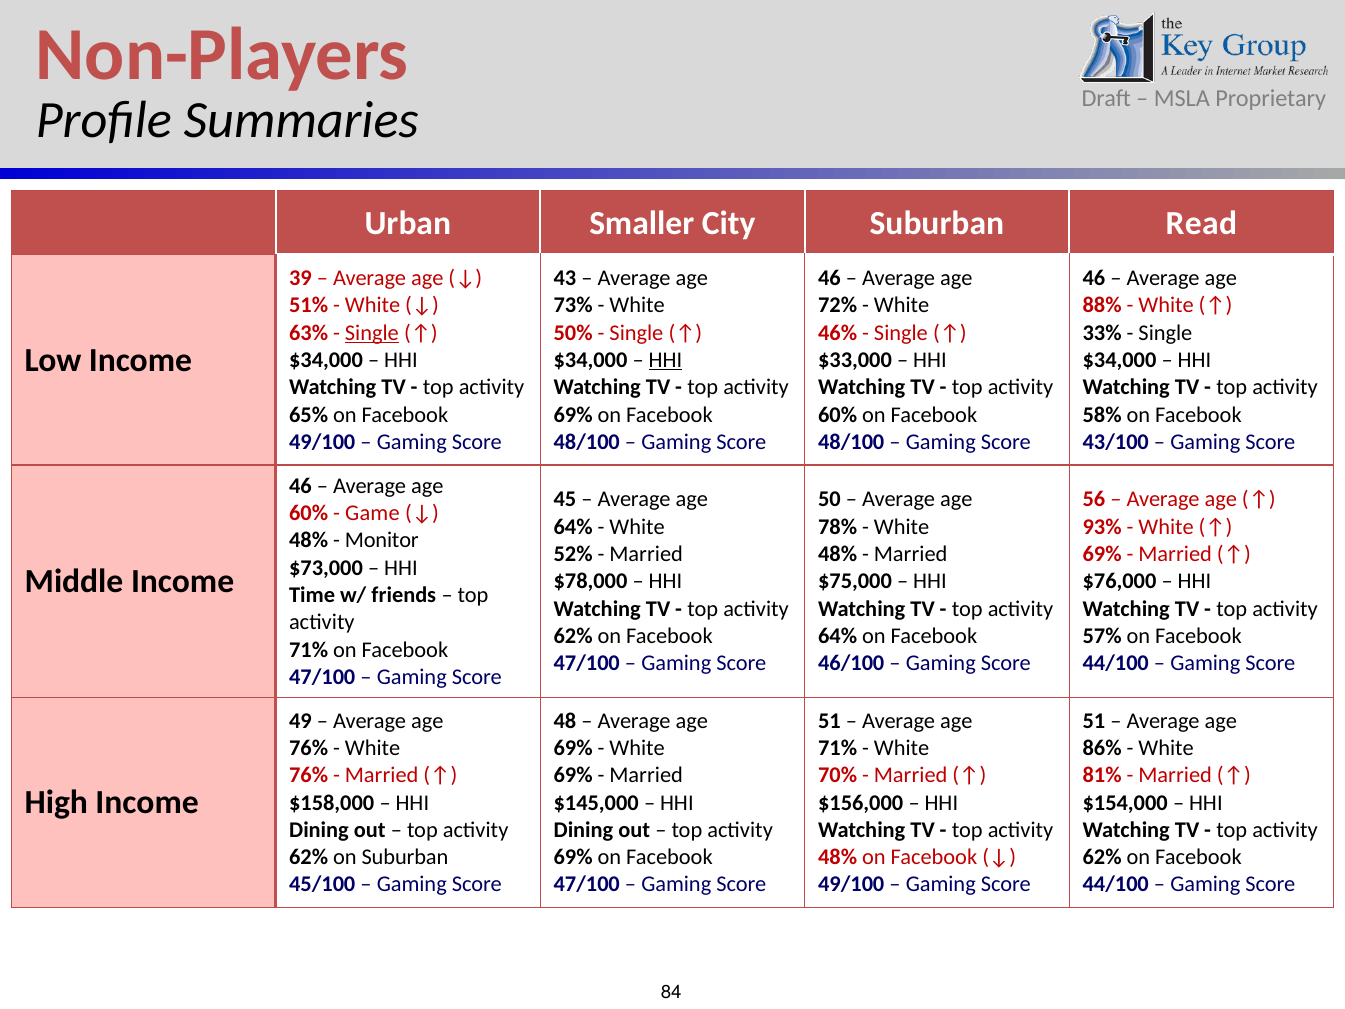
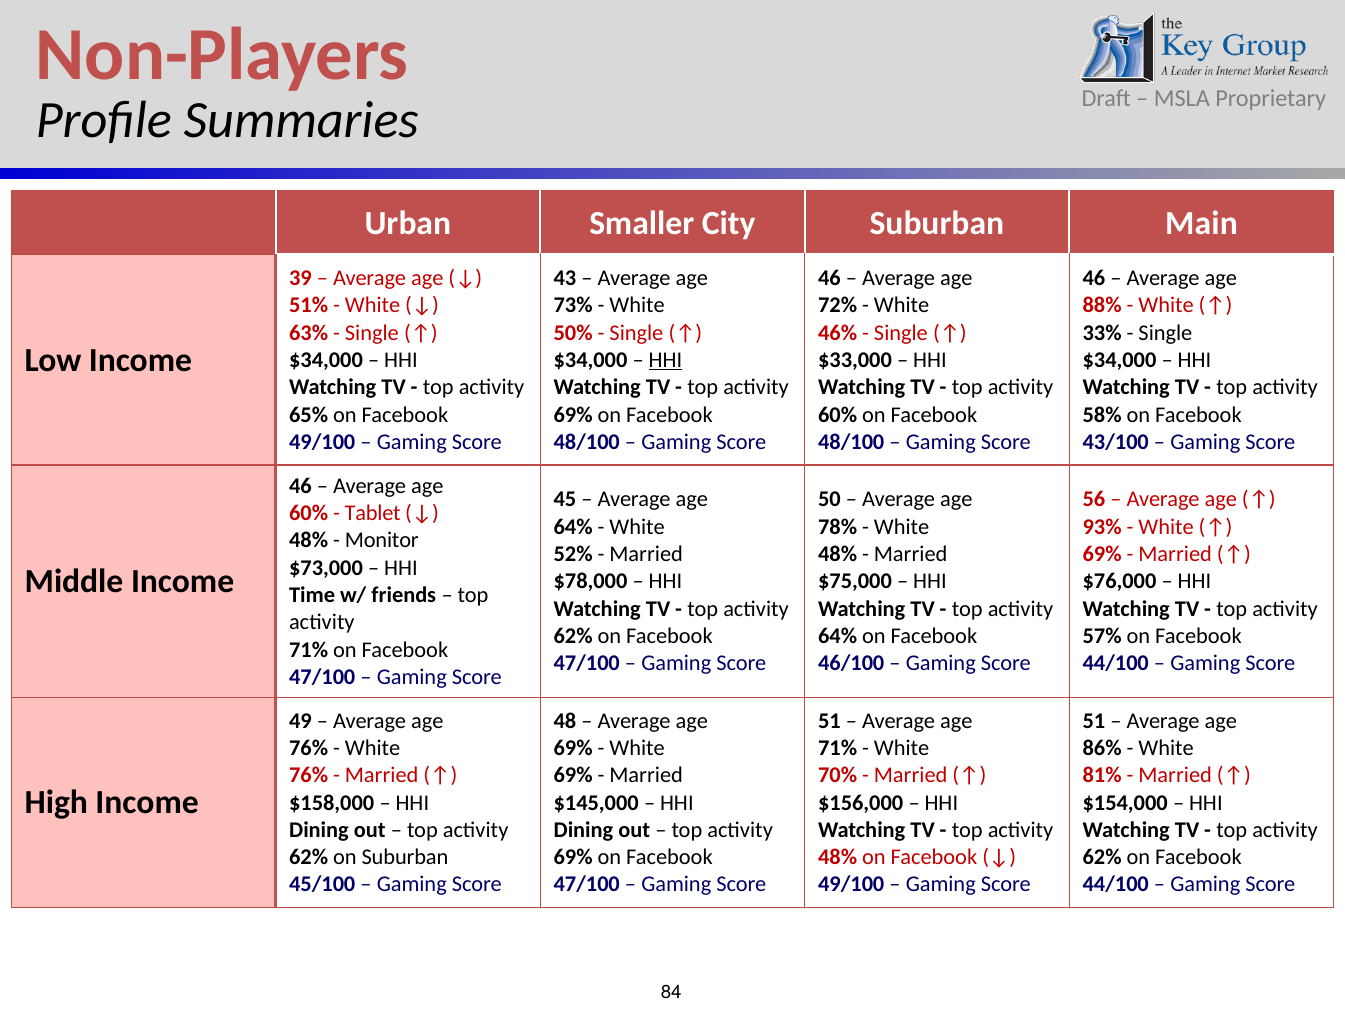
Read: Read -> Main
Single at (372, 333) underline: present -> none
Game: Game -> Tablet
